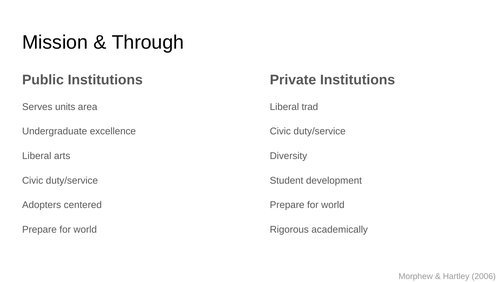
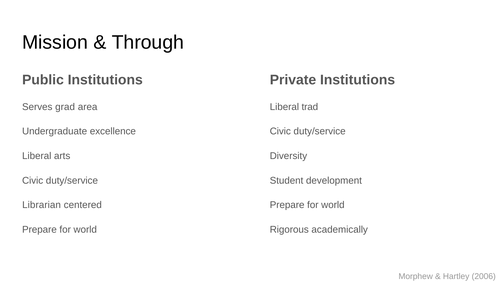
units: units -> grad
Adopters: Adopters -> Librarian
